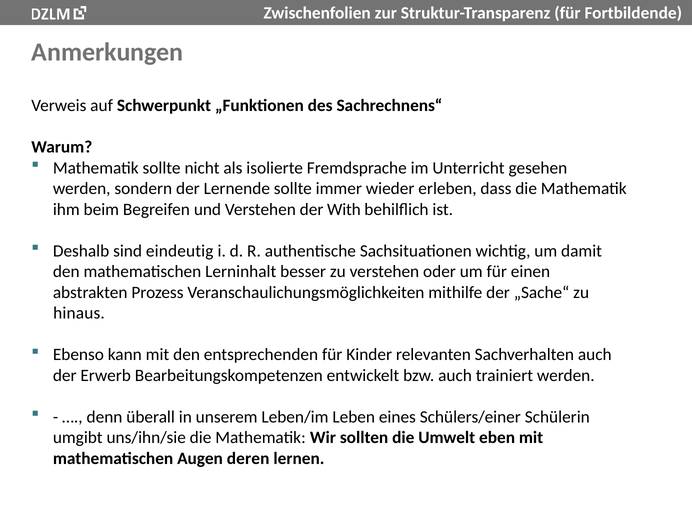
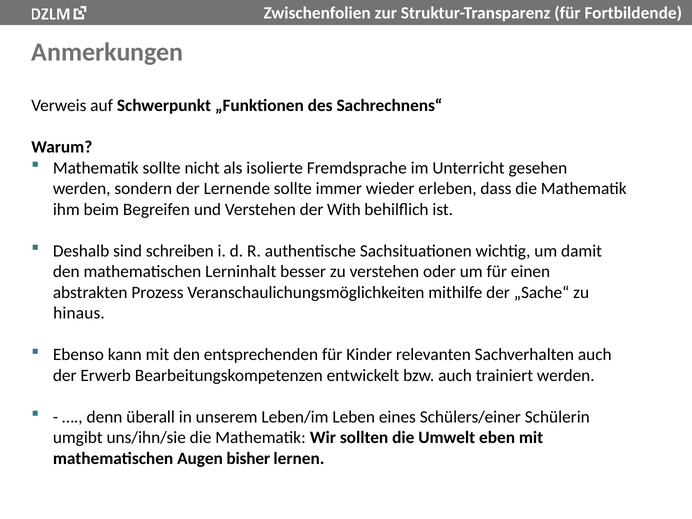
eindeutig: eindeutig -> schreiben
deren: deren -> bisher
